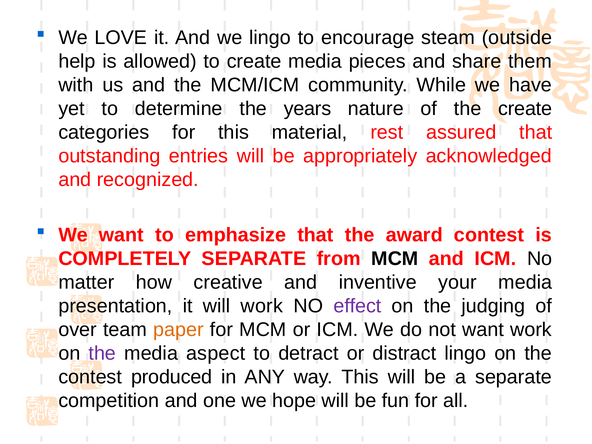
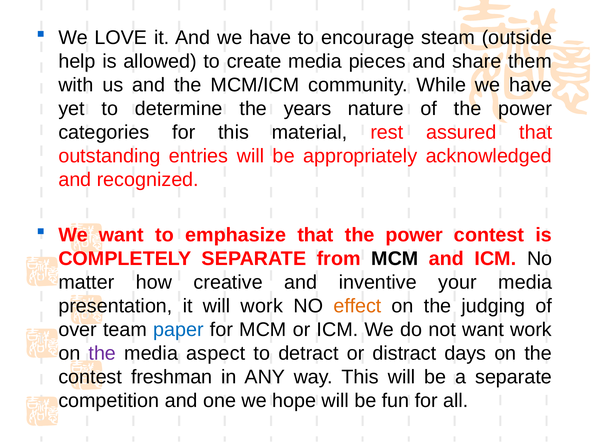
And we lingo: lingo -> have
of the create: create -> power
that the award: award -> power
effect colour: purple -> orange
paper colour: orange -> blue
distract lingo: lingo -> days
produced: produced -> freshman
